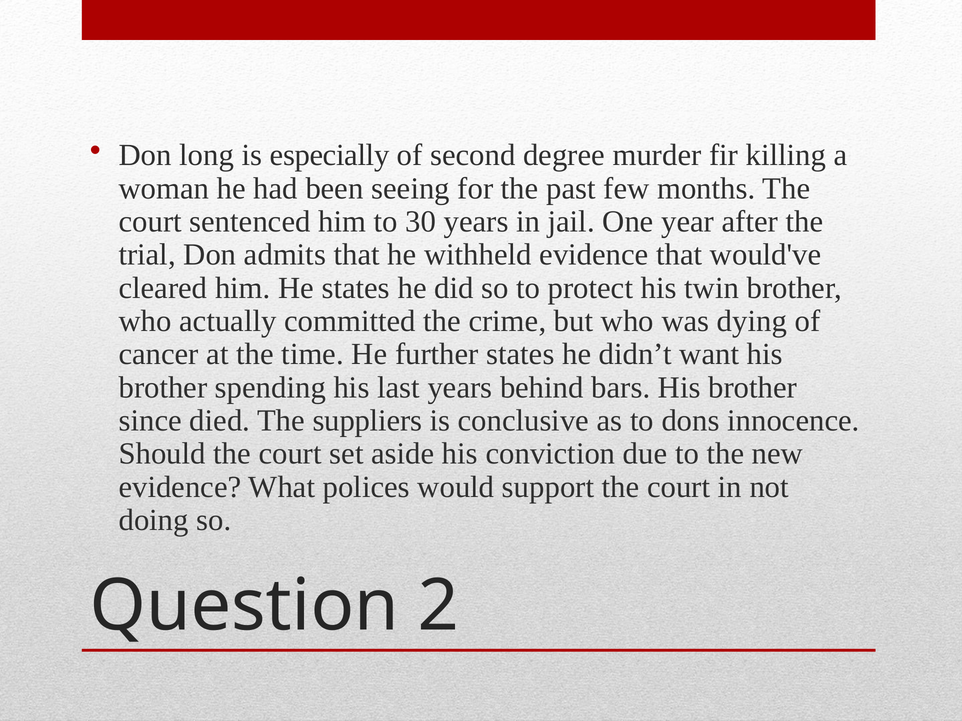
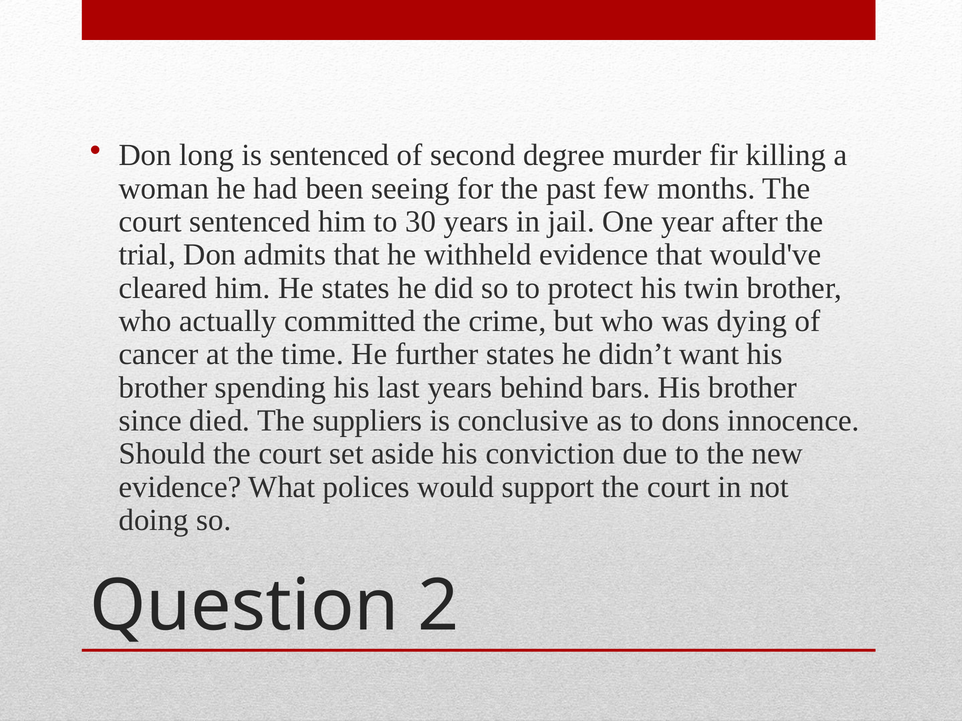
is especially: especially -> sentenced
